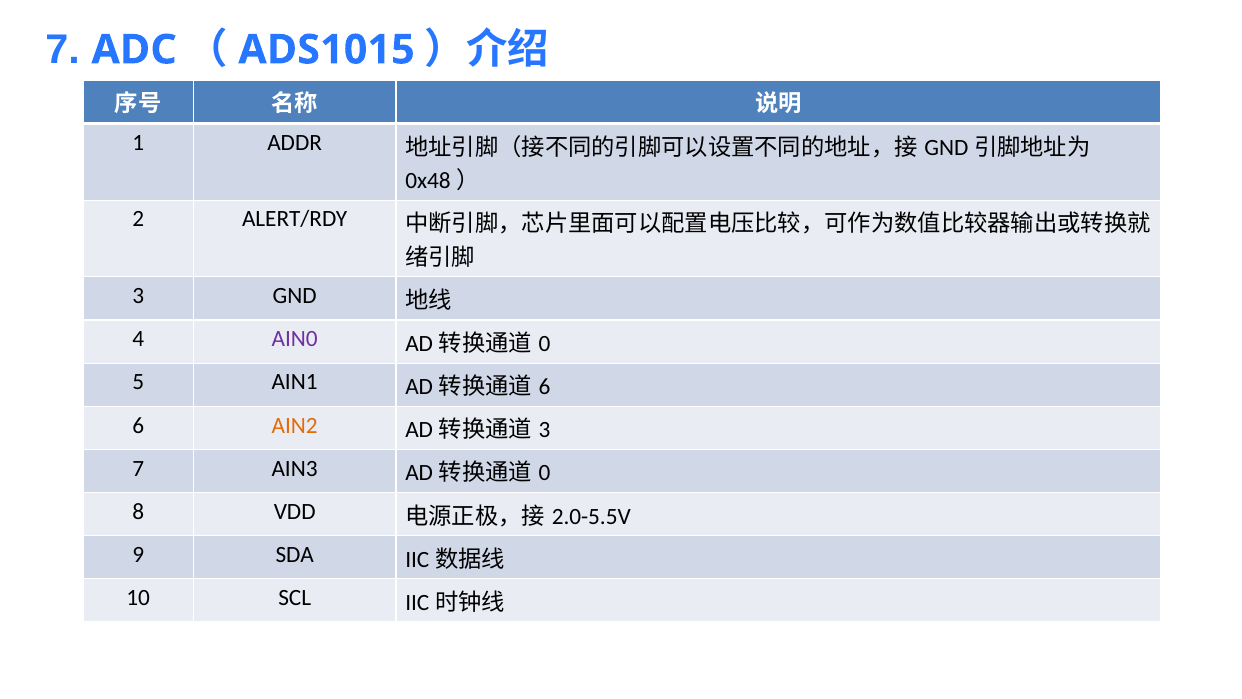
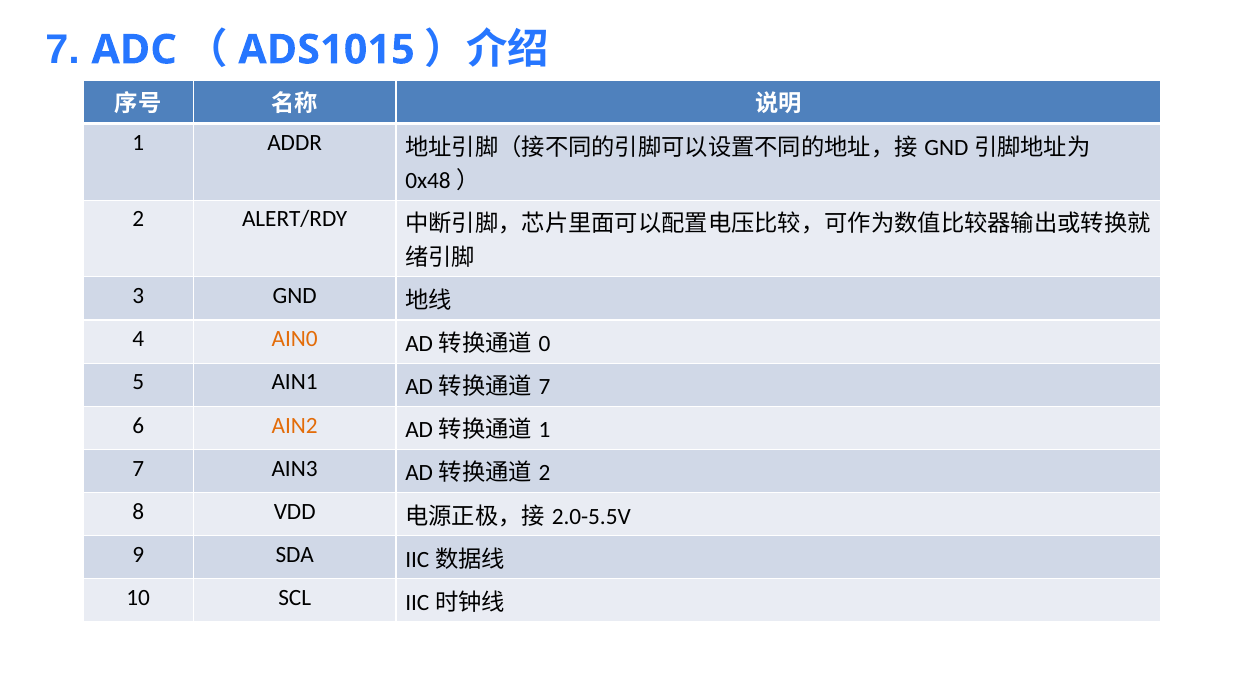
AIN0 colour: purple -> orange
6 at (545, 387): 6 -> 7
3 at (545, 430): 3 -> 1
0 at (545, 473): 0 -> 2
